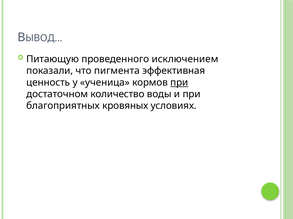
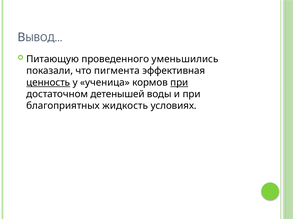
исключением: исключением -> уменьшились
ценность underline: none -> present
количество: количество -> детенышей
кровяных: кровяных -> жидкость
